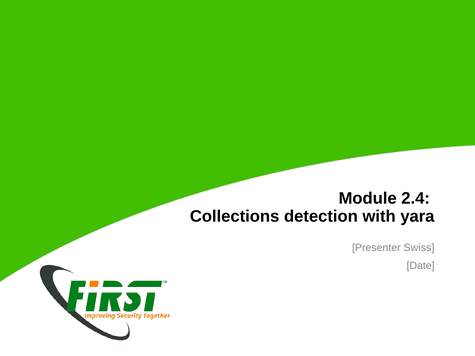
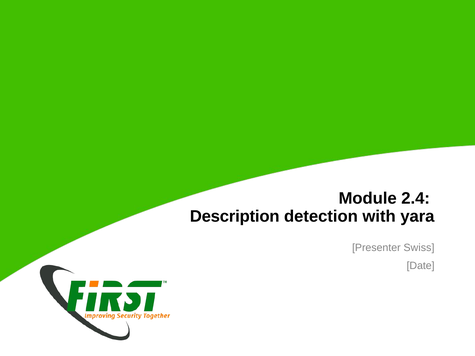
Collections: Collections -> Description
